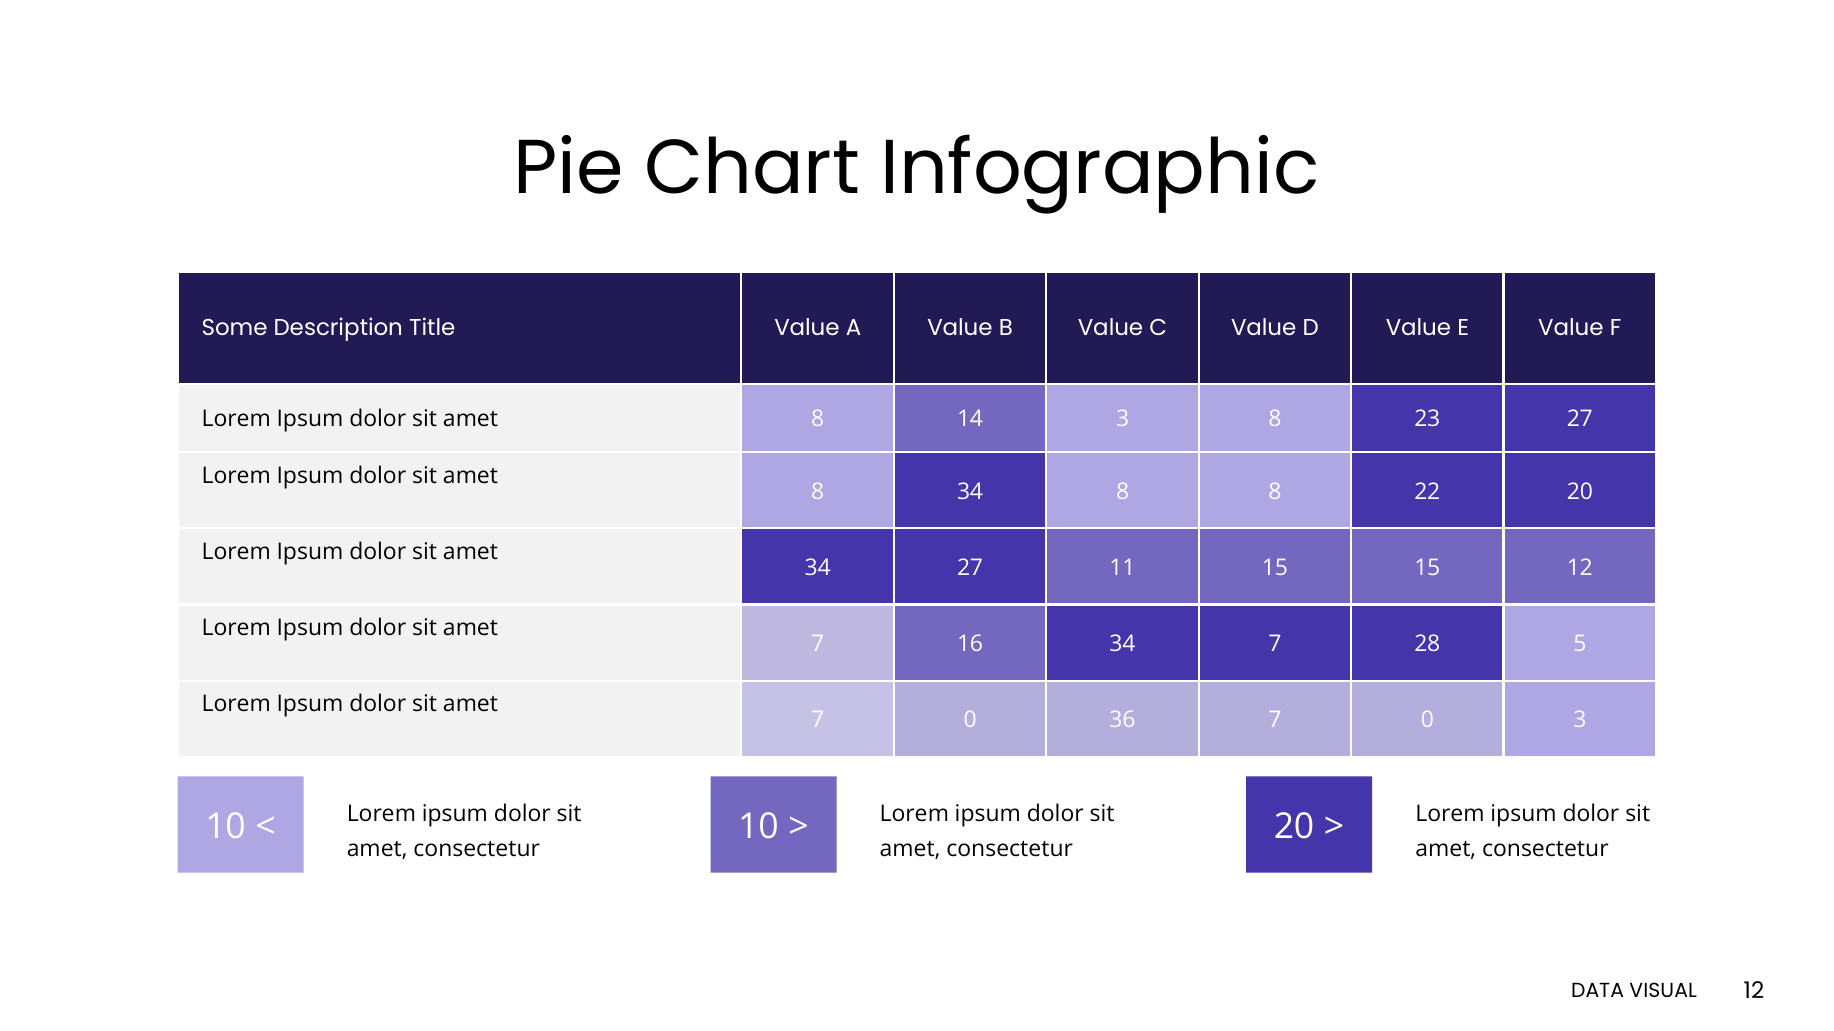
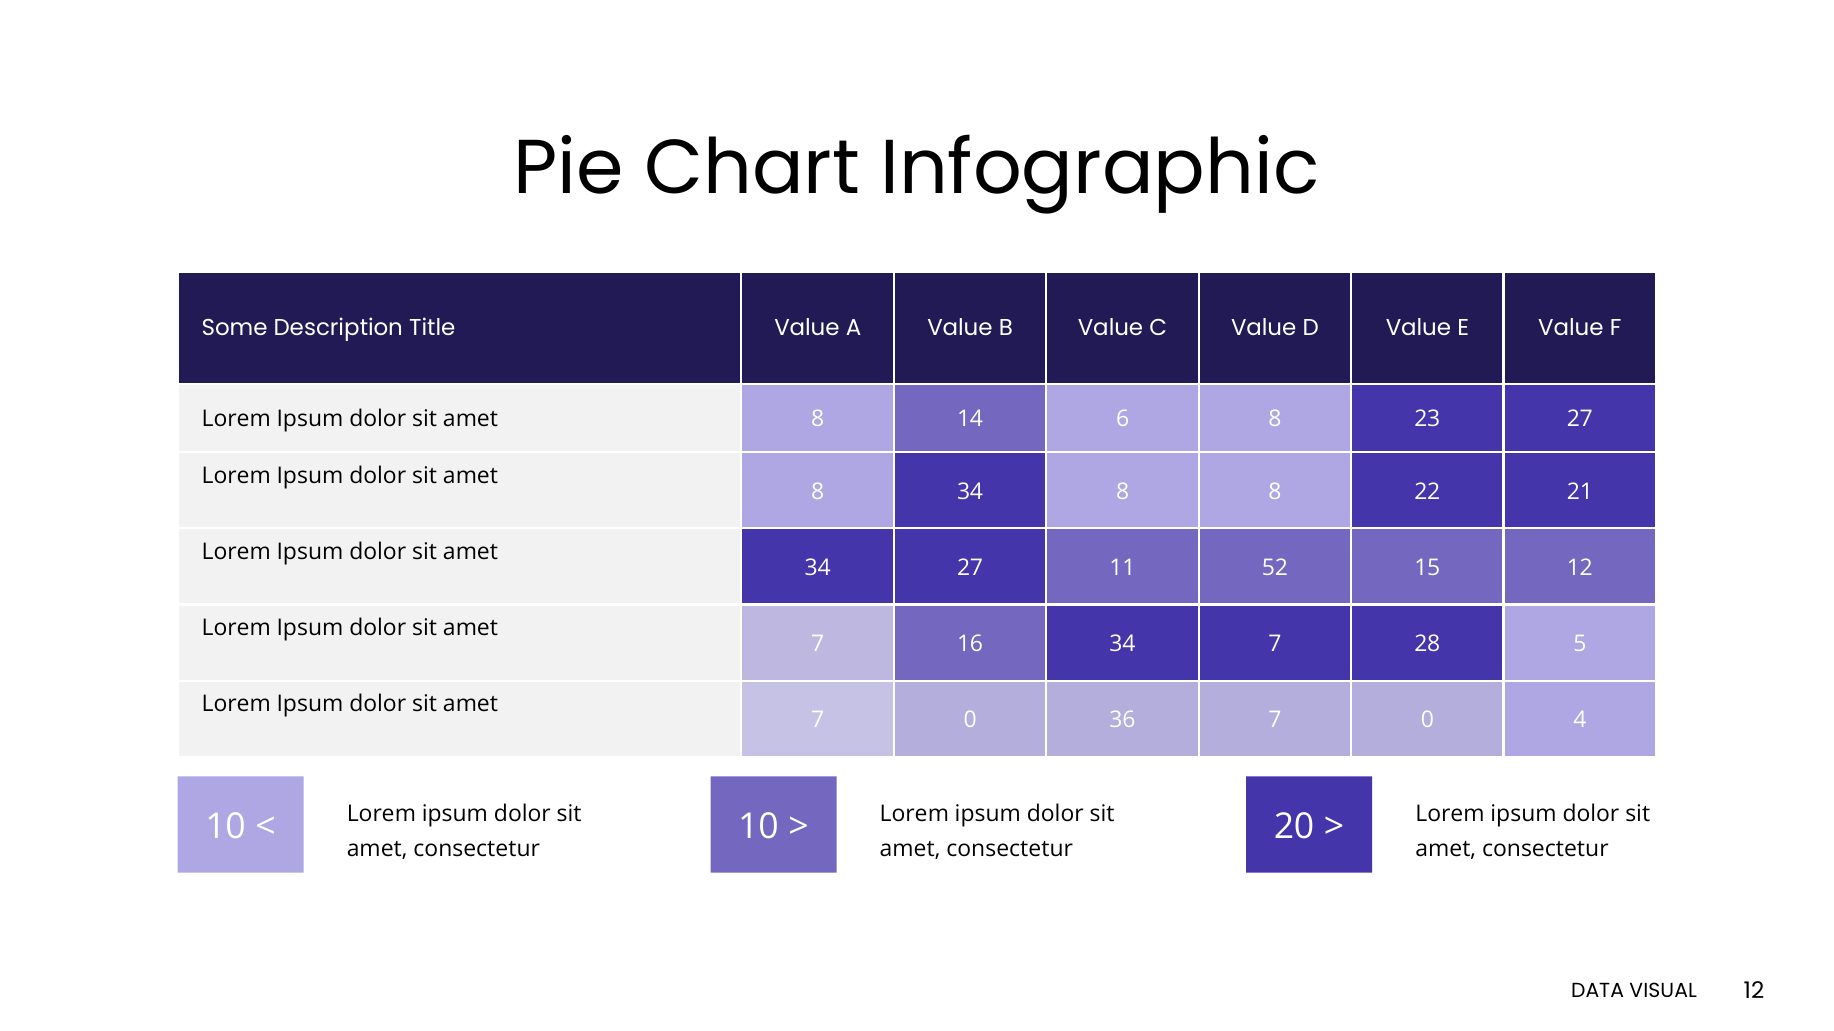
14 3: 3 -> 6
22 20: 20 -> 21
11 15: 15 -> 52
0 3: 3 -> 4
